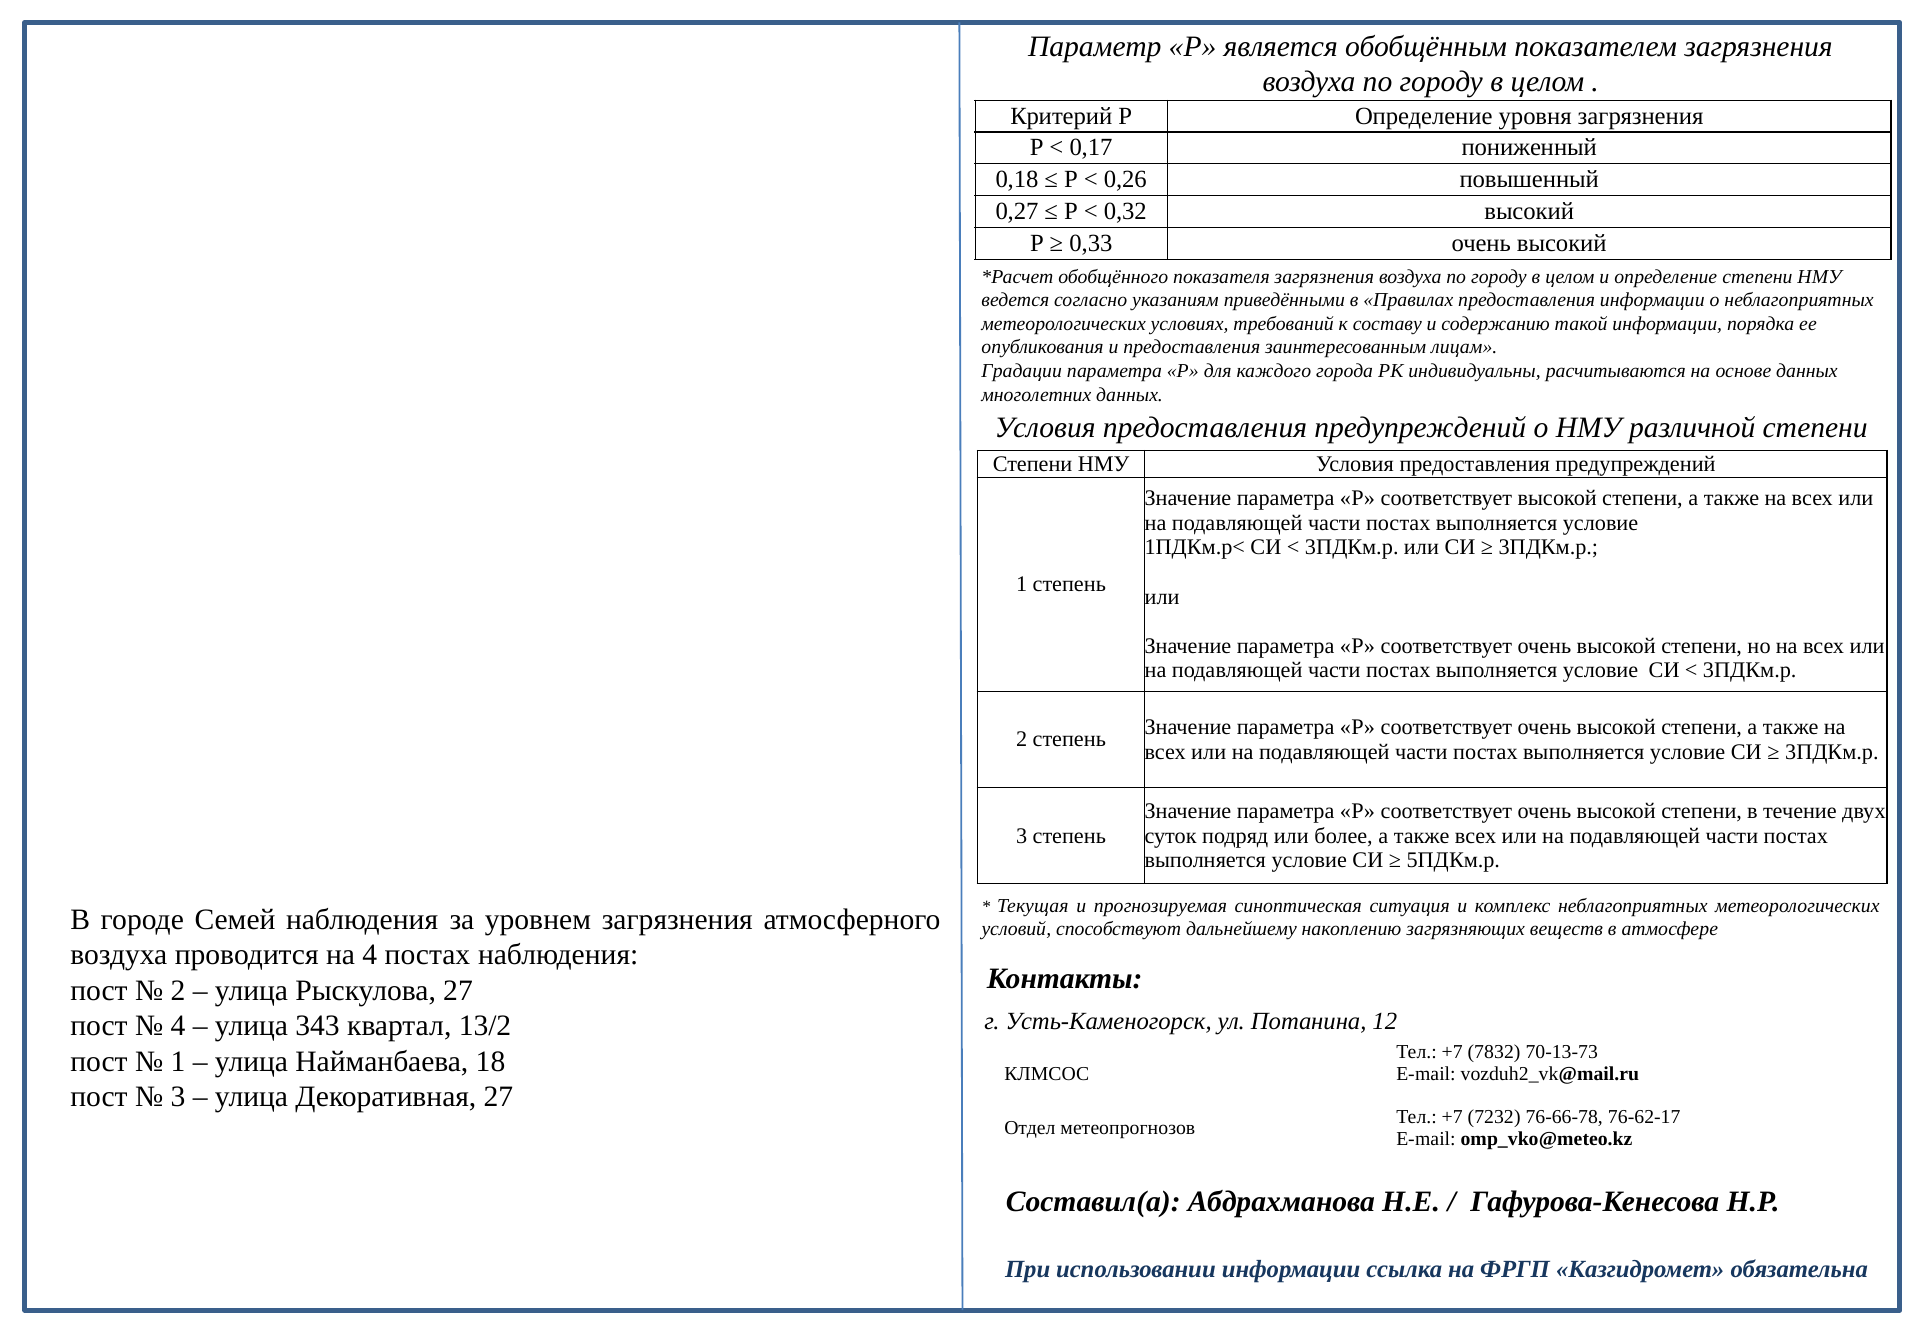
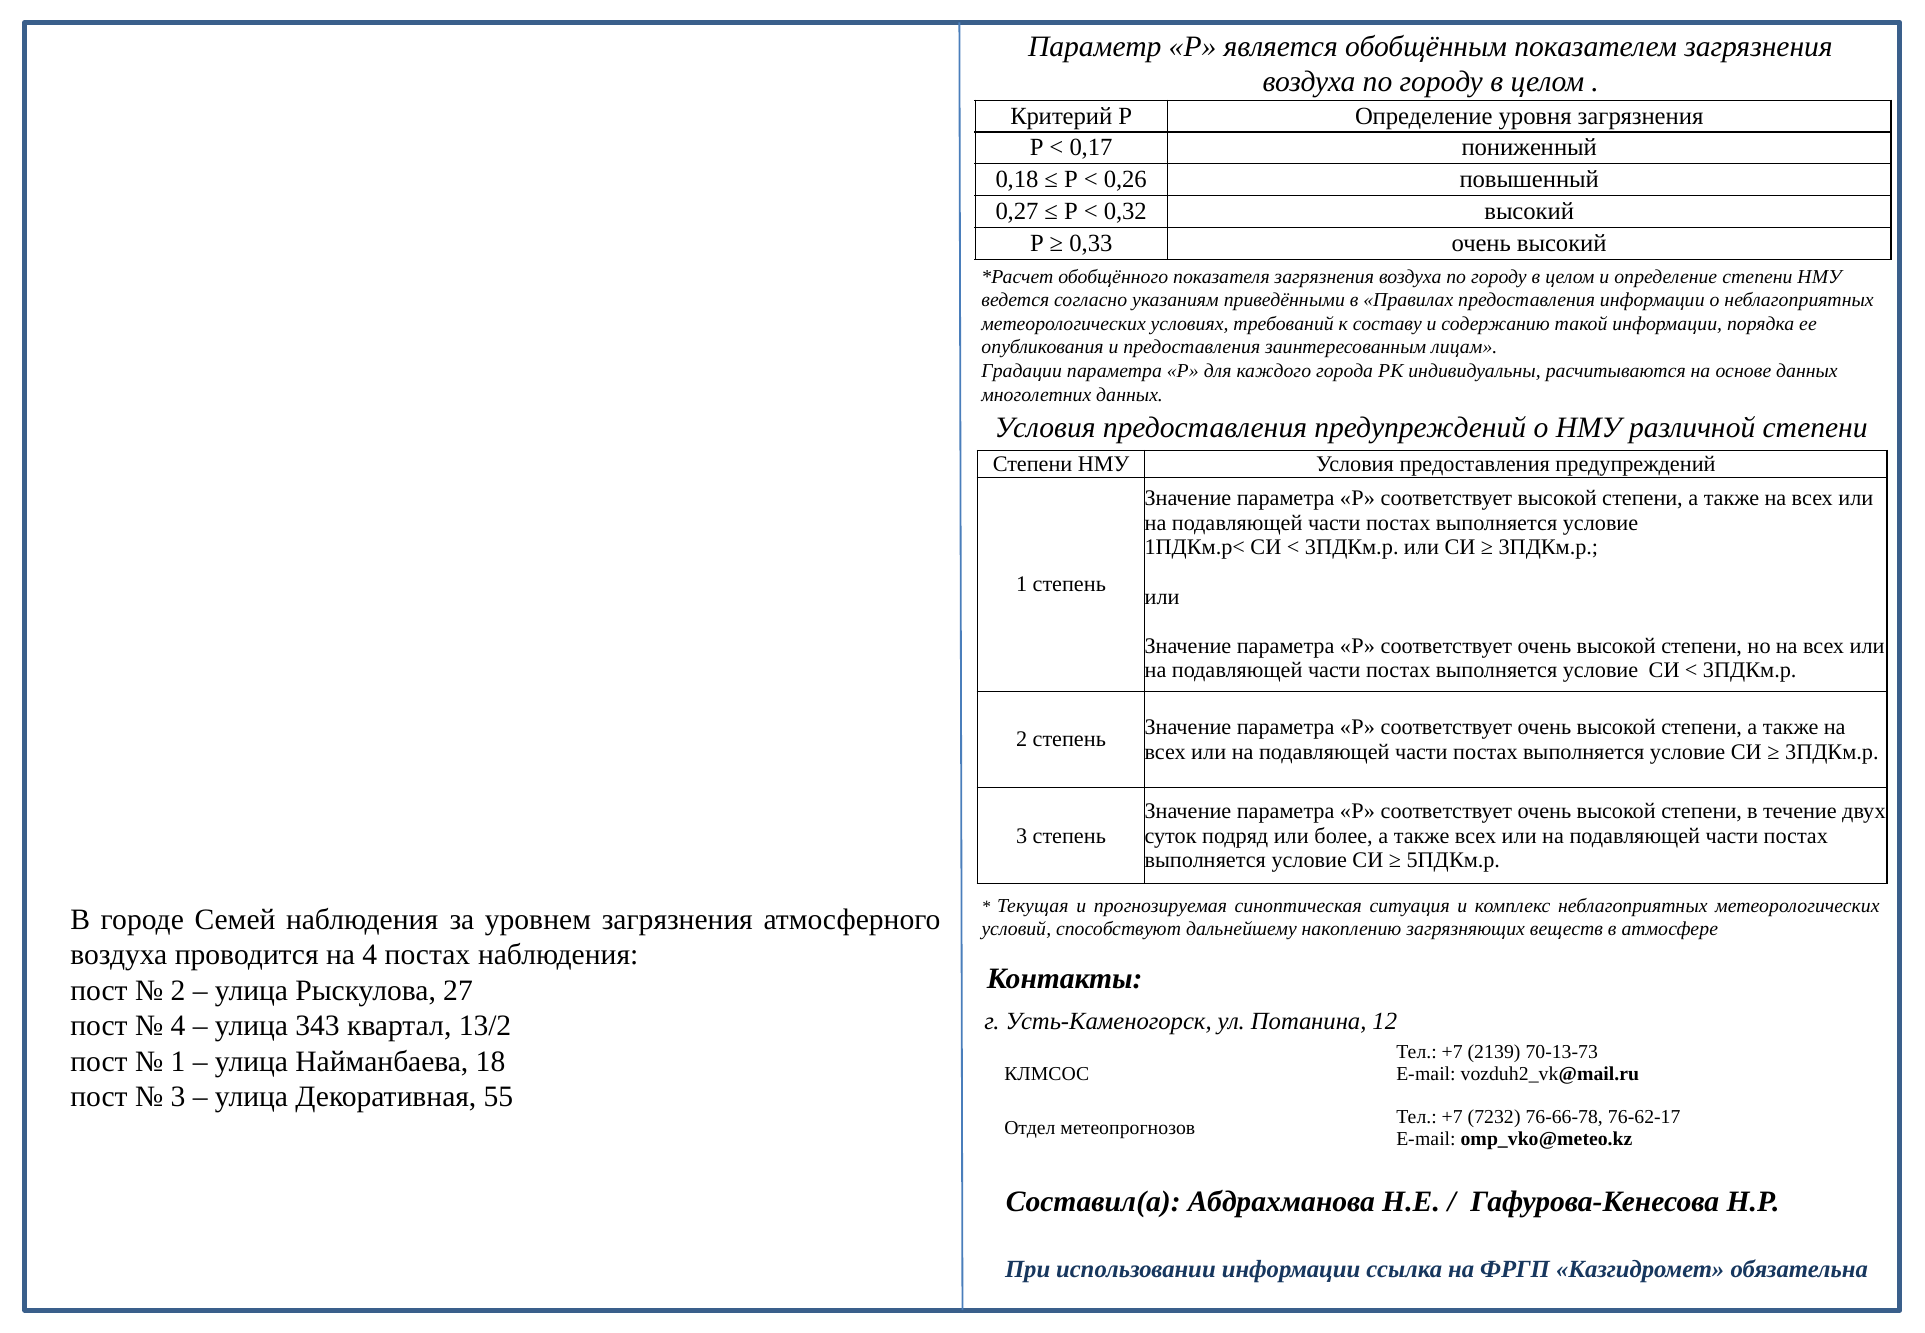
7832: 7832 -> 2139
Декоративная 27: 27 -> 55
